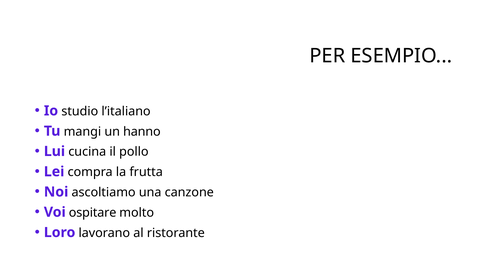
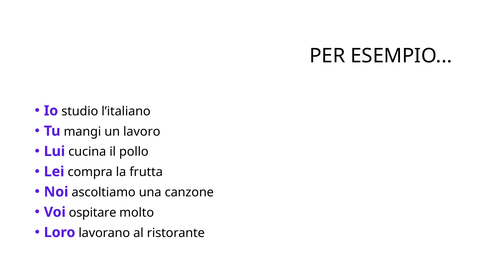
hanno: hanno -> lavoro
